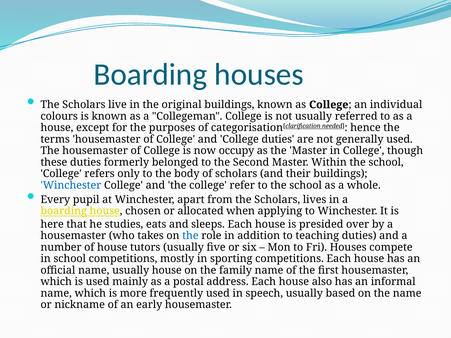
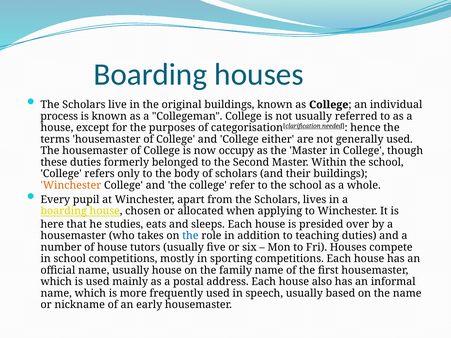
colours: colours -> process
College duties: duties -> either
Winchester at (71, 185) colour: blue -> orange
